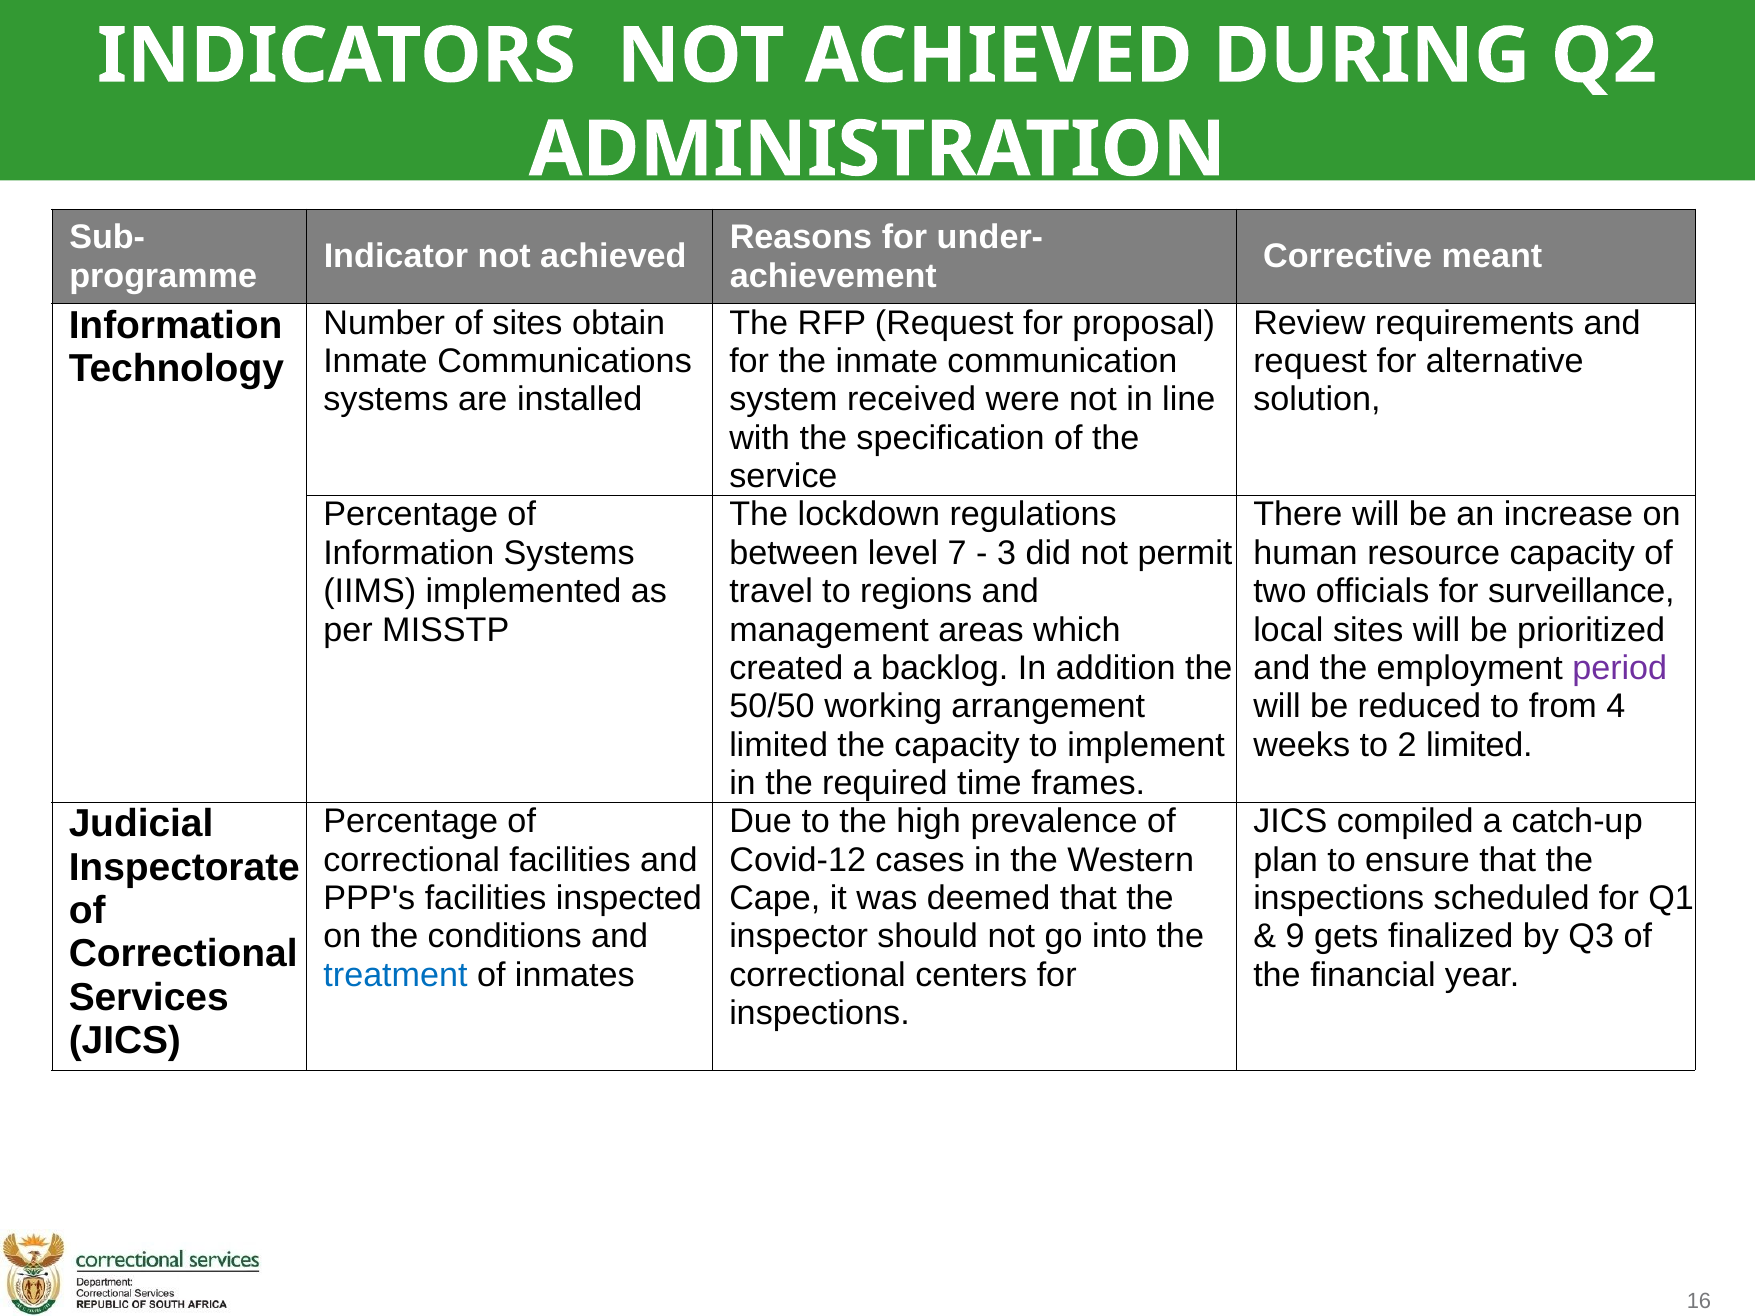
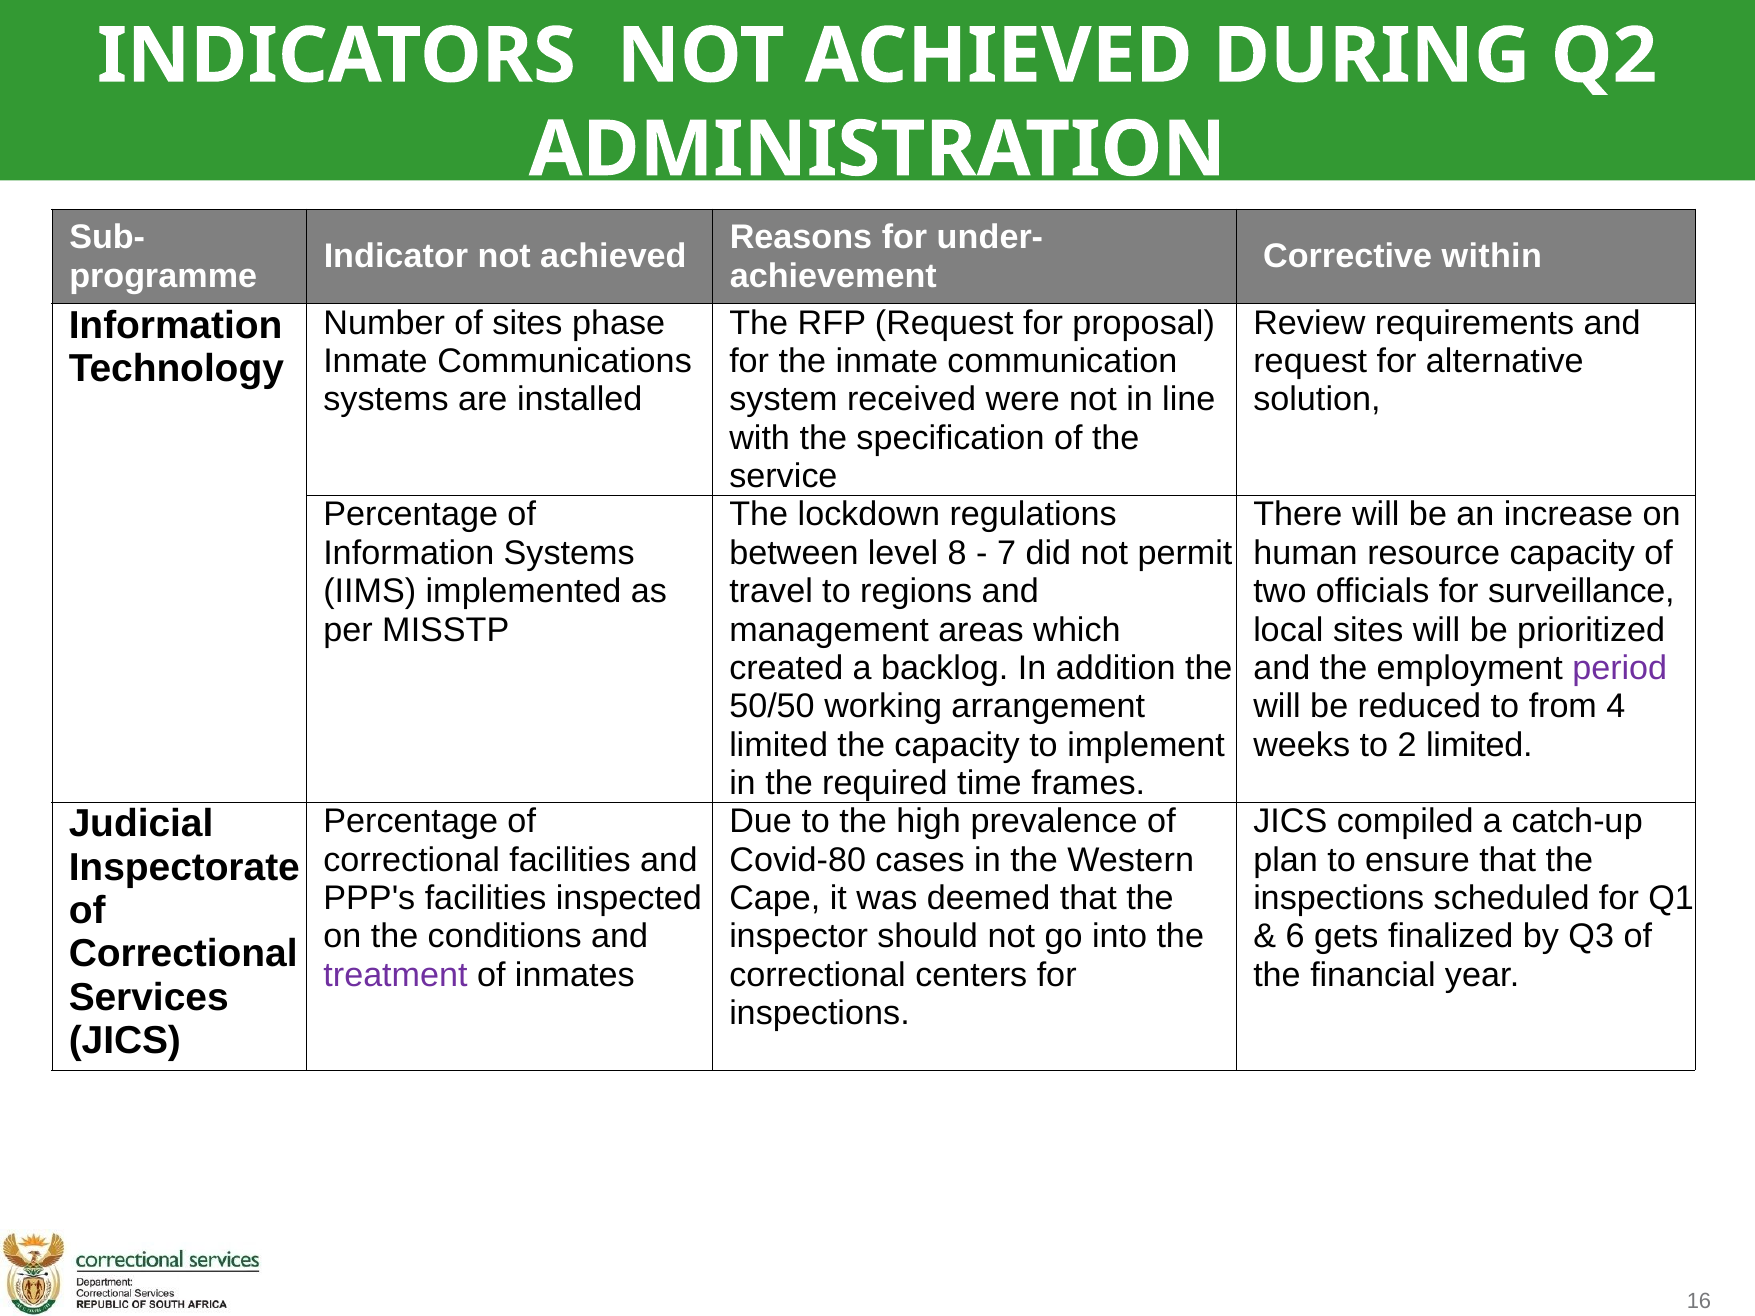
meant: meant -> within
obtain: obtain -> phase
7: 7 -> 8
3: 3 -> 7
Covid-12: Covid-12 -> Covid-80
9: 9 -> 6
treatment colour: blue -> purple
